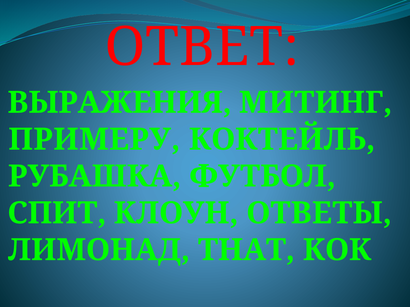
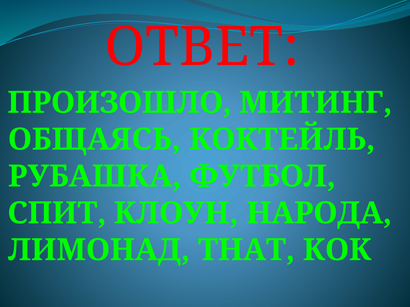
ВЫРАЖЕНИЯ: ВЫРАЖЕНИЯ -> ПРОИЗОШЛО
ПРИМЕРУ: ПРИМЕРУ -> ОБЩАЯСЬ
ОТВЕТЫ: ОТВЕТЫ -> НАРОДА
